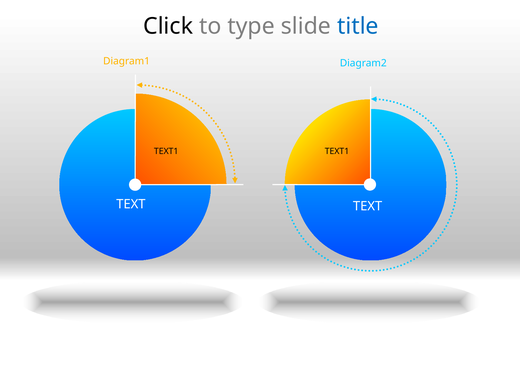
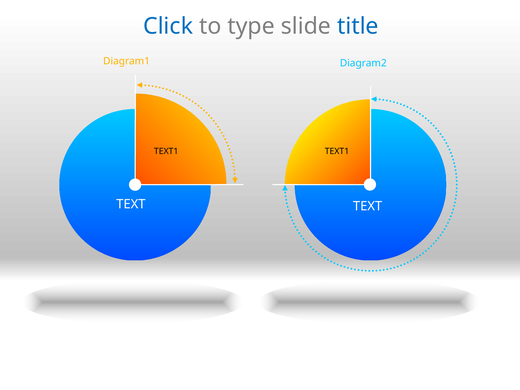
Click colour: black -> blue
